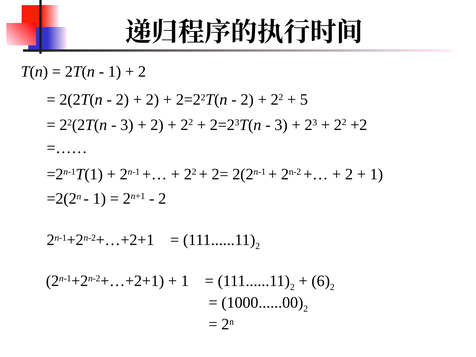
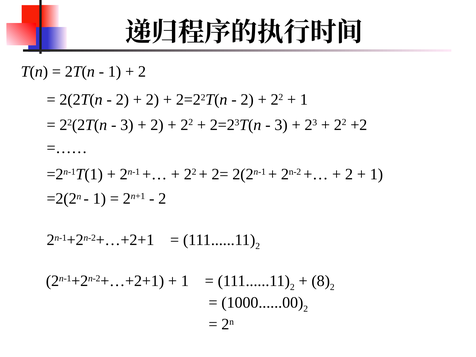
5 at (304, 100): 5 -> 1
6: 6 -> 8
